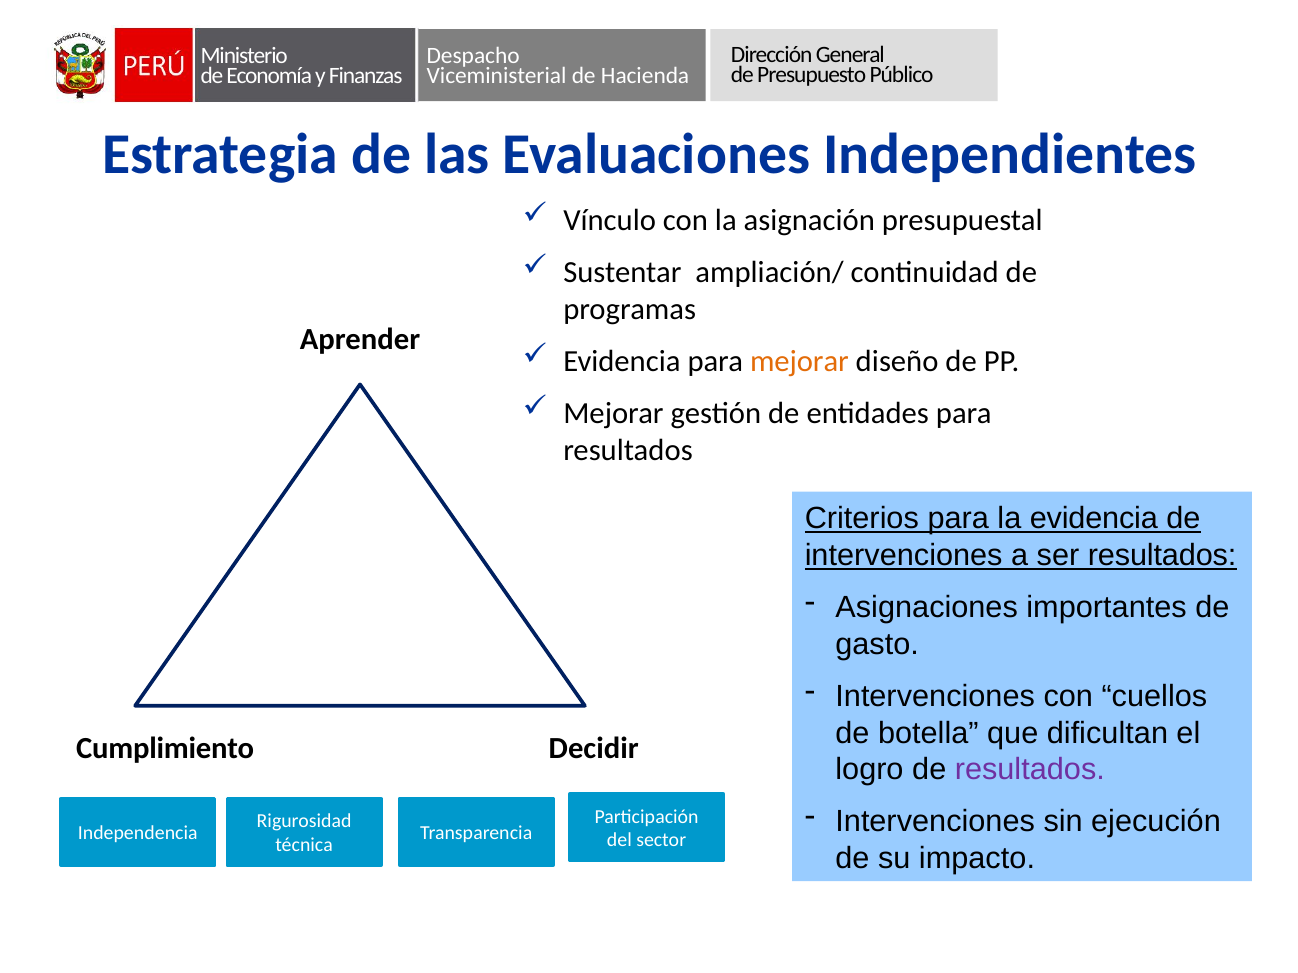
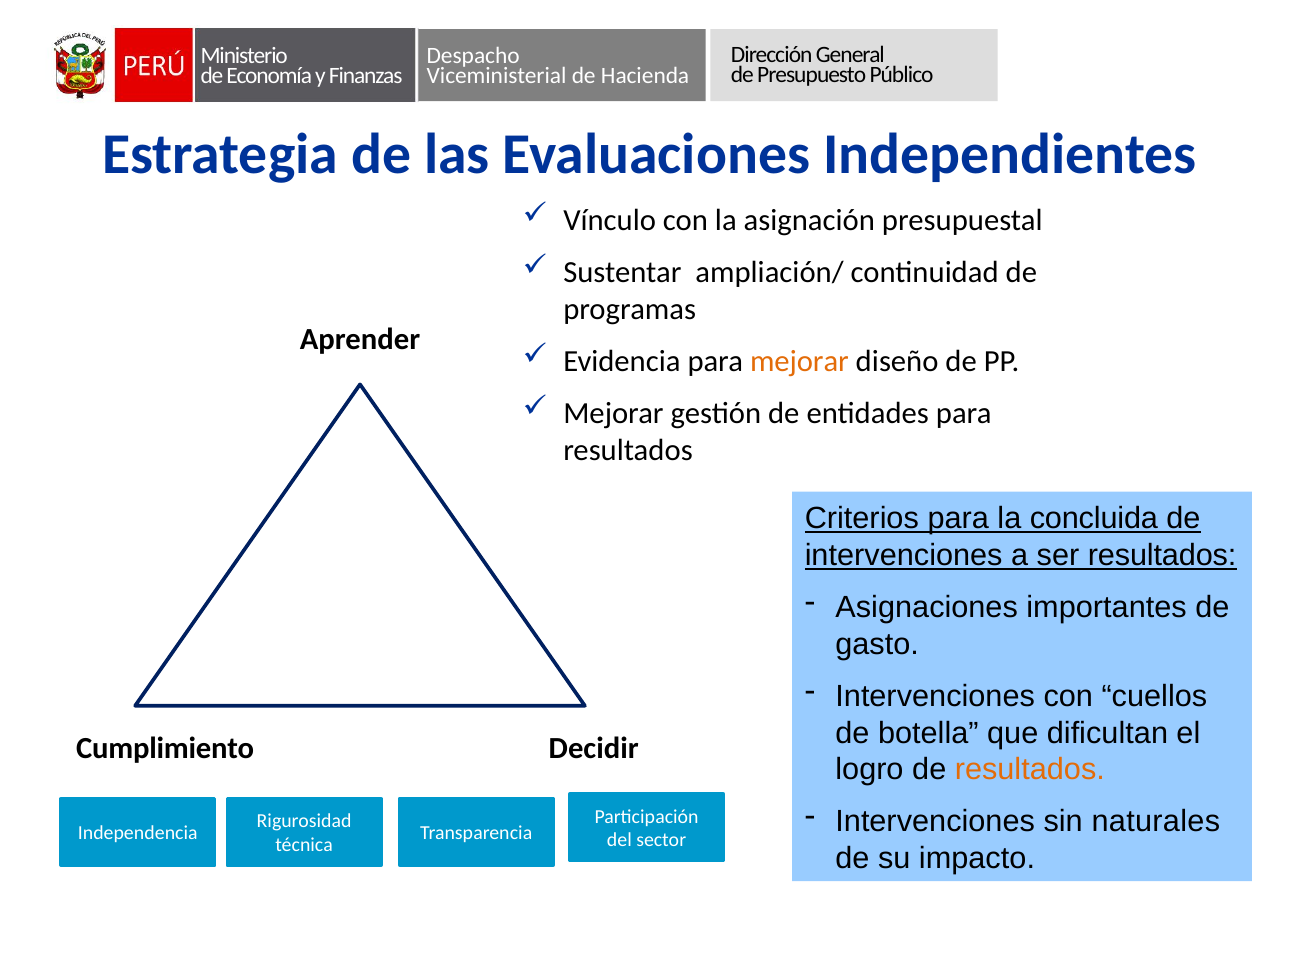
la evidencia: evidencia -> concluida
resultados at (1030, 770) colour: purple -> orange
ejecución: ejecución -> naturales
